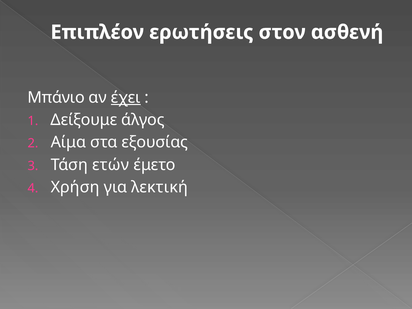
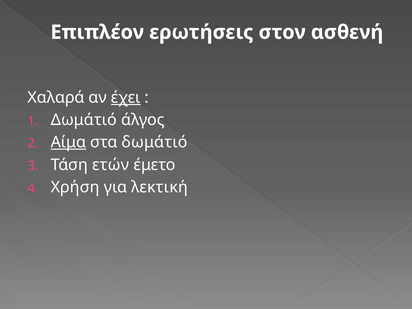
Μπάνιο: Μπάνιο -> Χαλαρά
Δείξουμε at (84, 120): Δείξουμε -> Δωμάτιό
Αίμα underline: none -> present
στα εξουσίας: εξουσίας -> δωμάτιό
